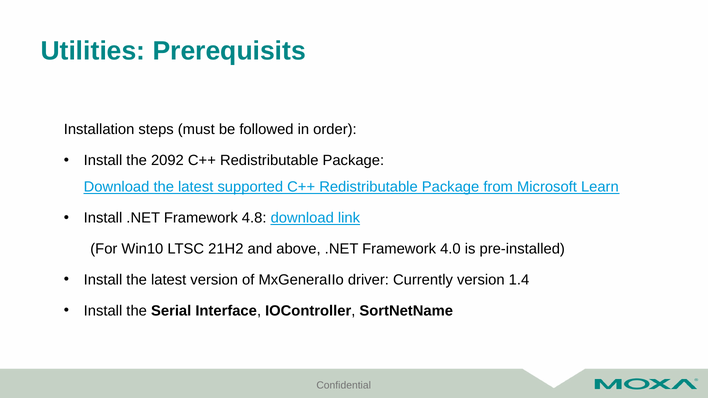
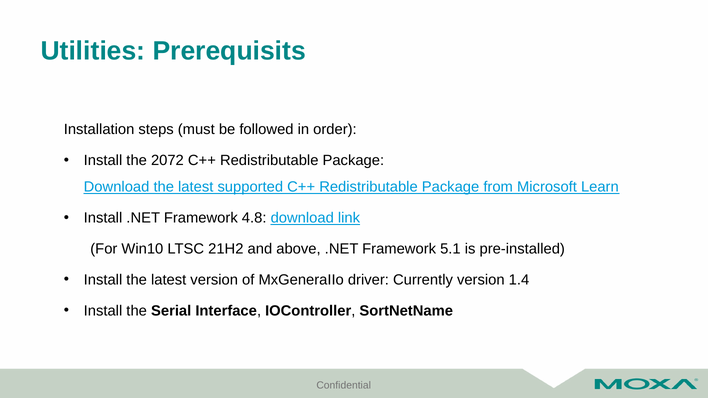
2092: 2092 -> 2072
4.0: 4.0 -> 5.1
